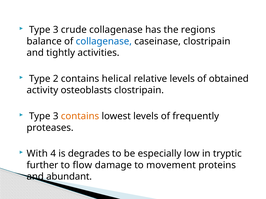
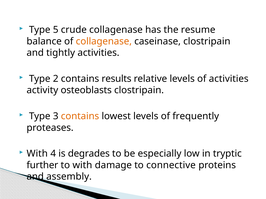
3 at (56, 30): 3 -> 5
regions: regions -> resume
collagenase at (104, 41) colour: blue -> orange
helical: helical -> results
of obtained: obtained -> activities
to flow: flow -> with
movement: movement -> connective
abundant: abundant -> assembly
